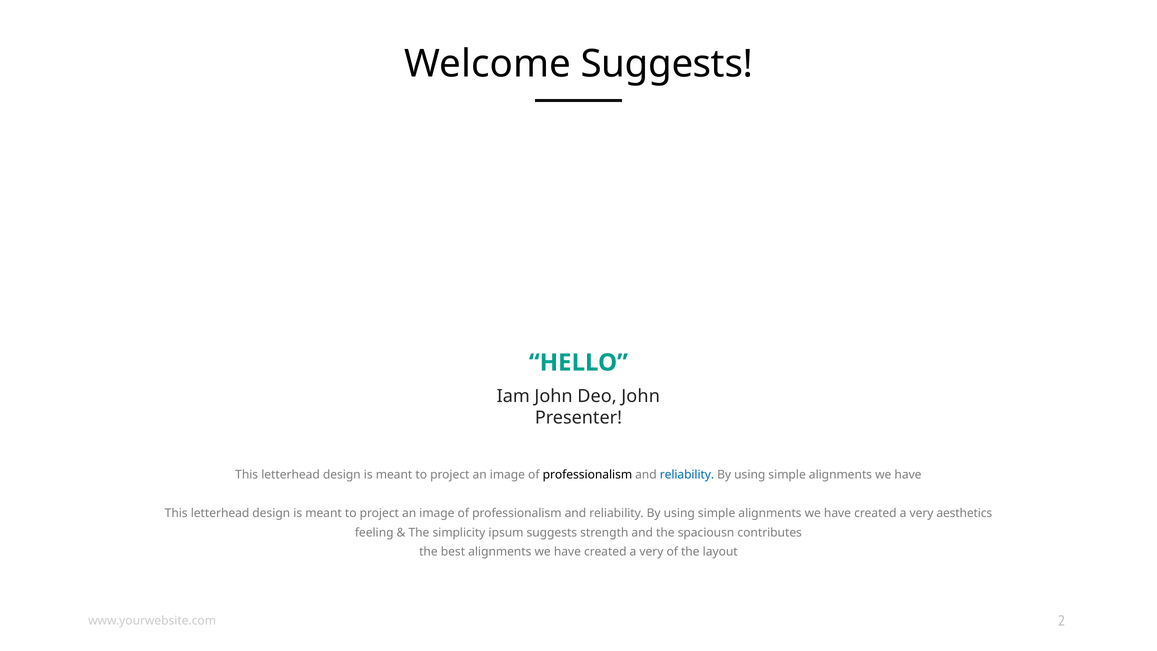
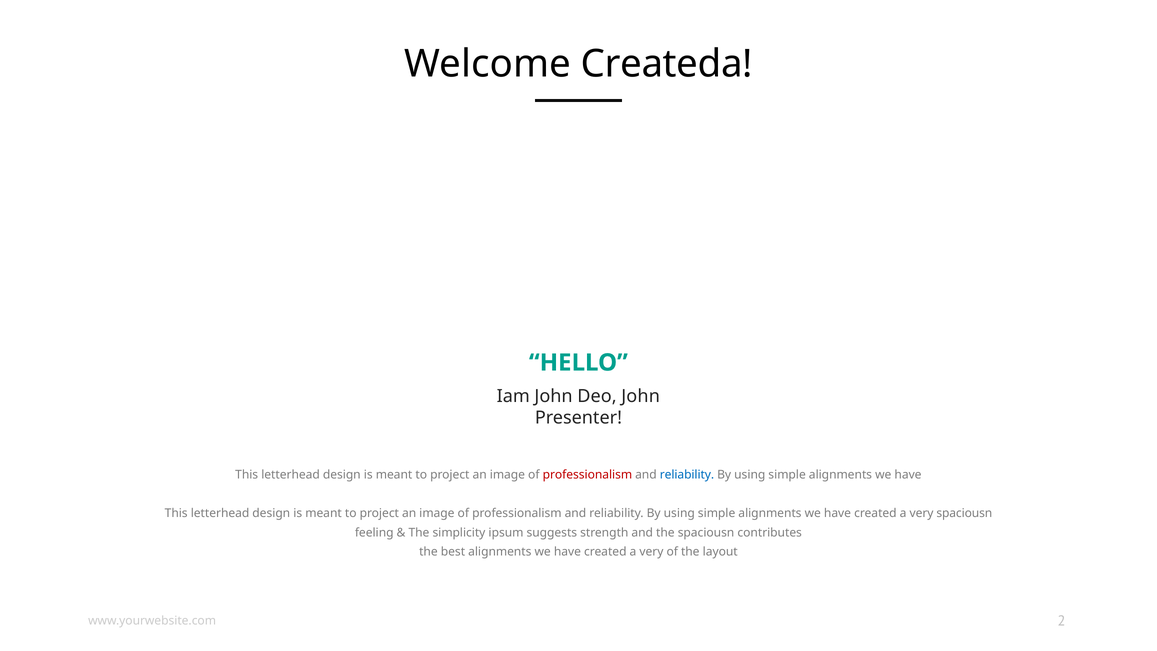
Welcome Suggests: Suggests -> Createda
professionalism at (587, 475) colour: black -> red
very aesthetics: aesthetics -> spaciousn
